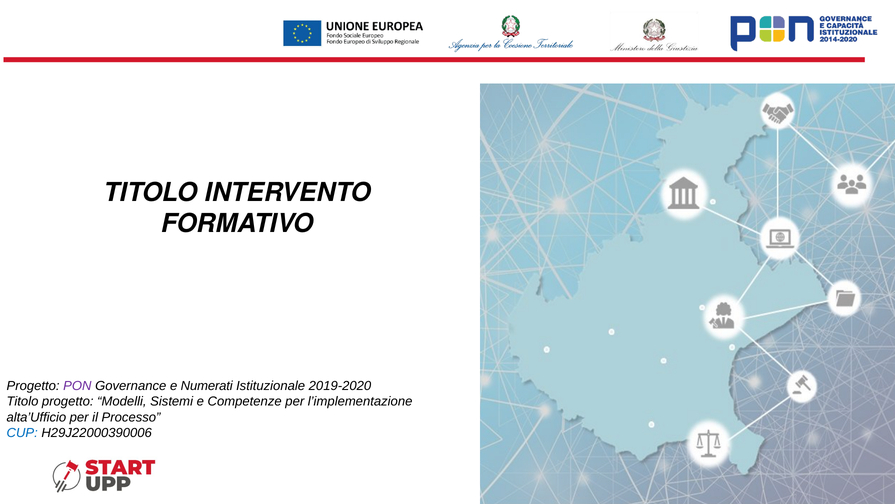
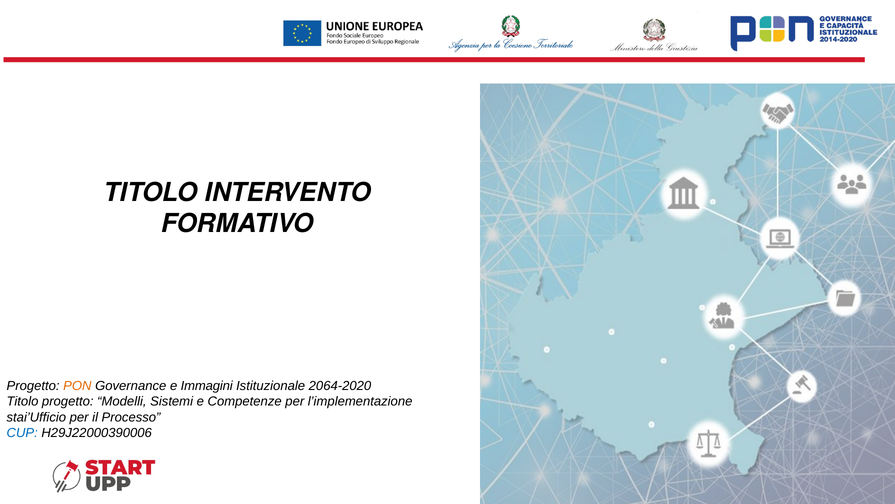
PON colour: purple -> orange
Numerati: Numerati -> Immagini
2019-2020: 2019-2020 -> 2064-2020
alta’Ufficio: alta’Ufficio -> stai’Ufficio
